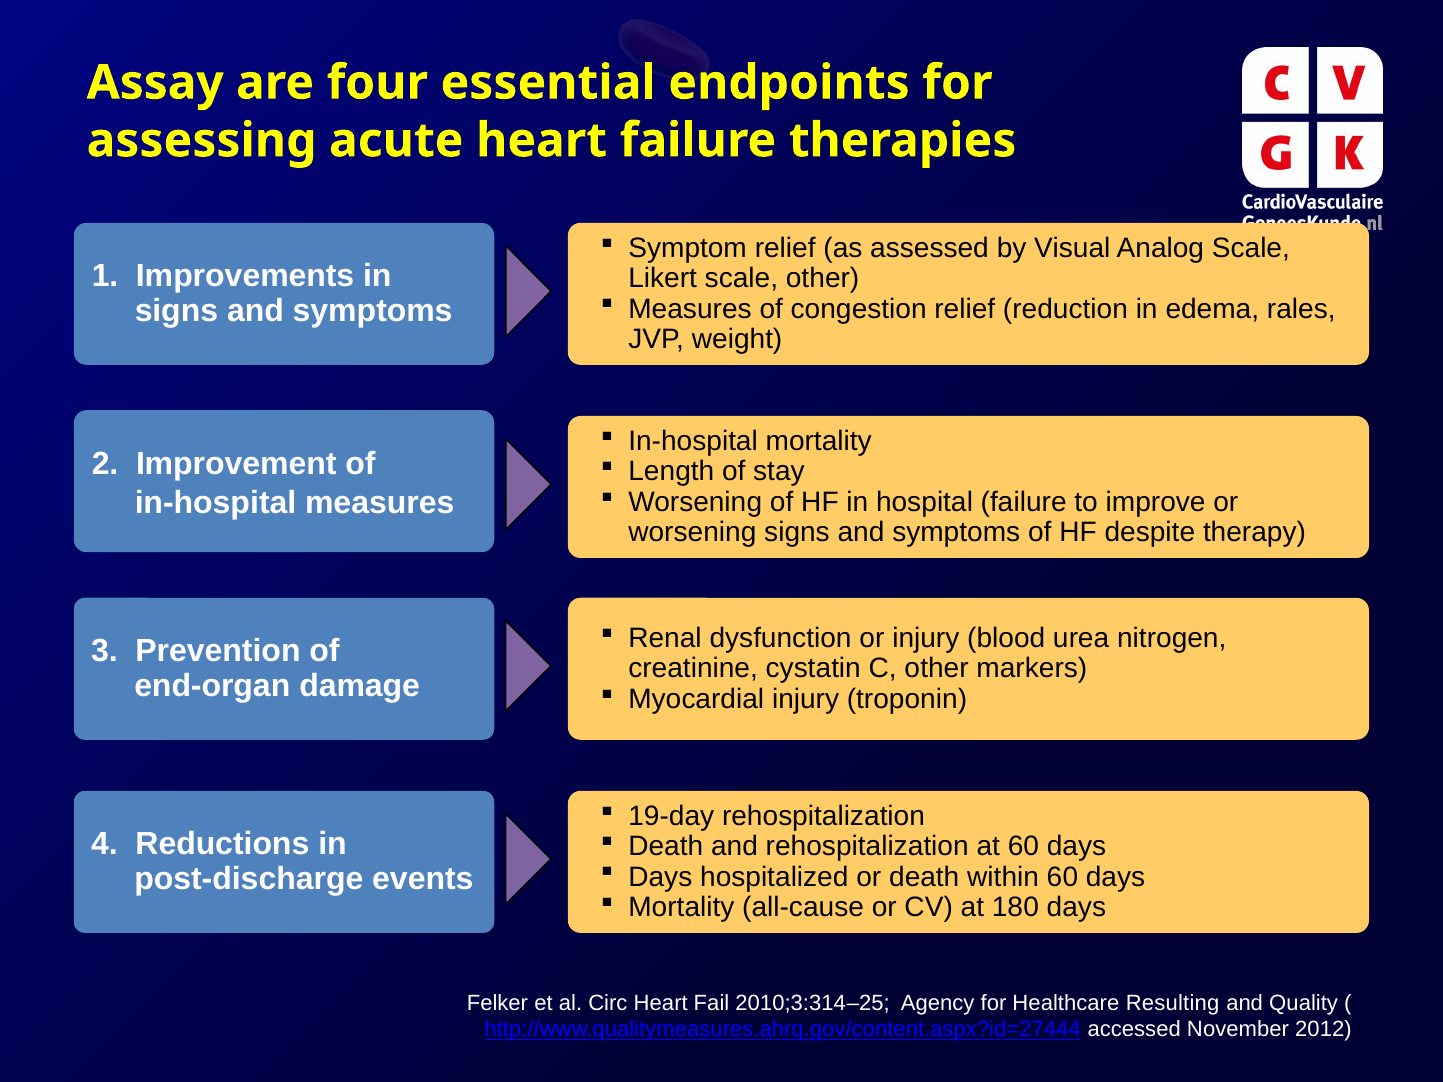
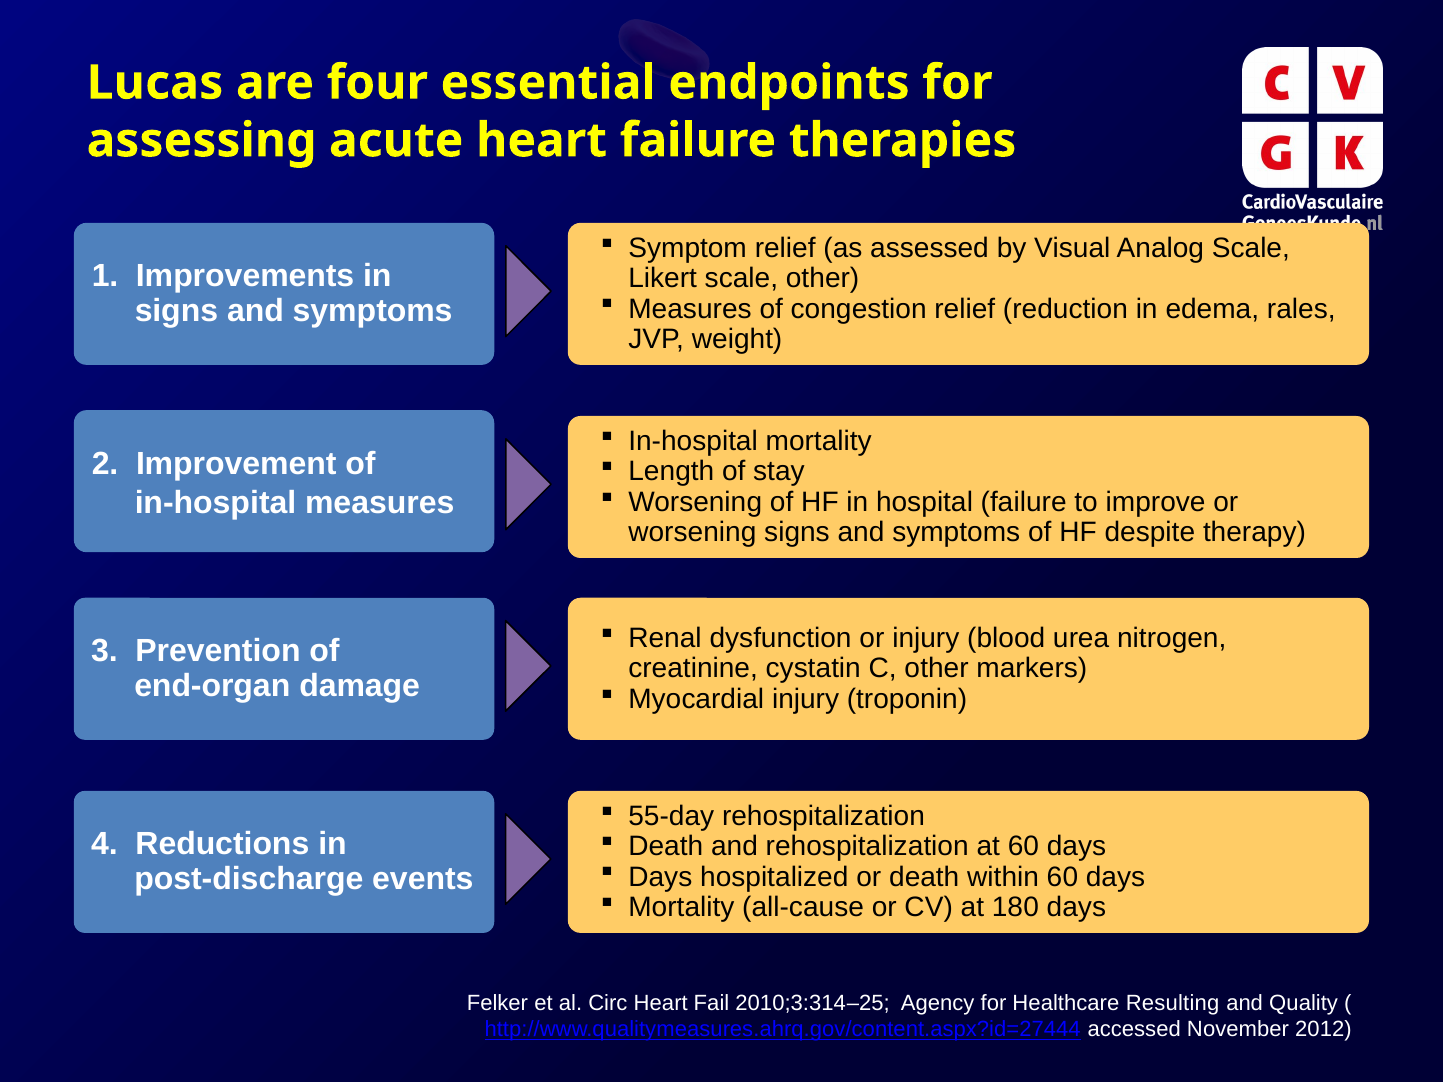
Assay: Assay -> Lucas
19-day: 19-day -> 55-day
